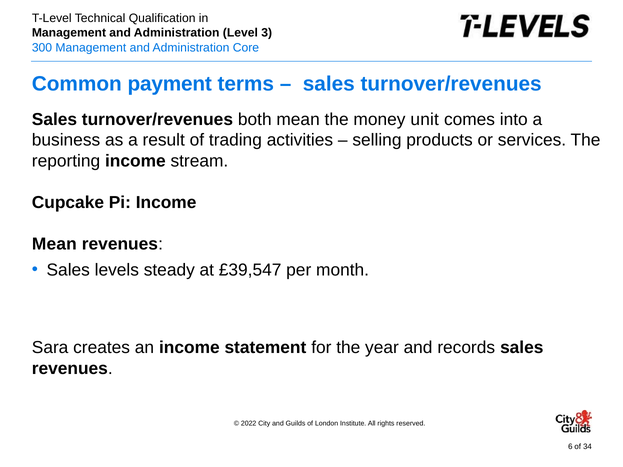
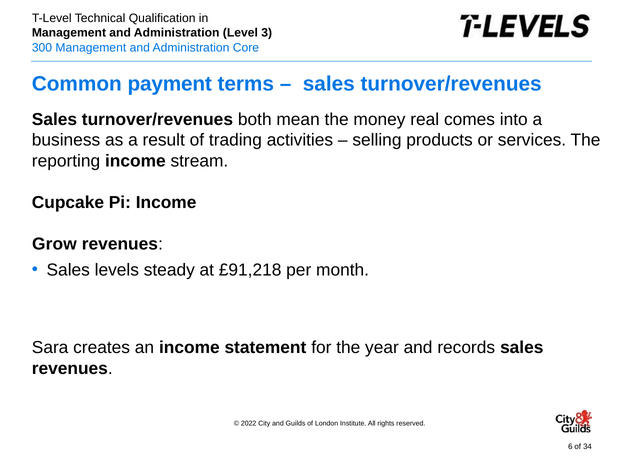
unit: unit -> real
Mean at (54, 244): Mean -> Grow
£39,547: £39,547 -> £91,218
